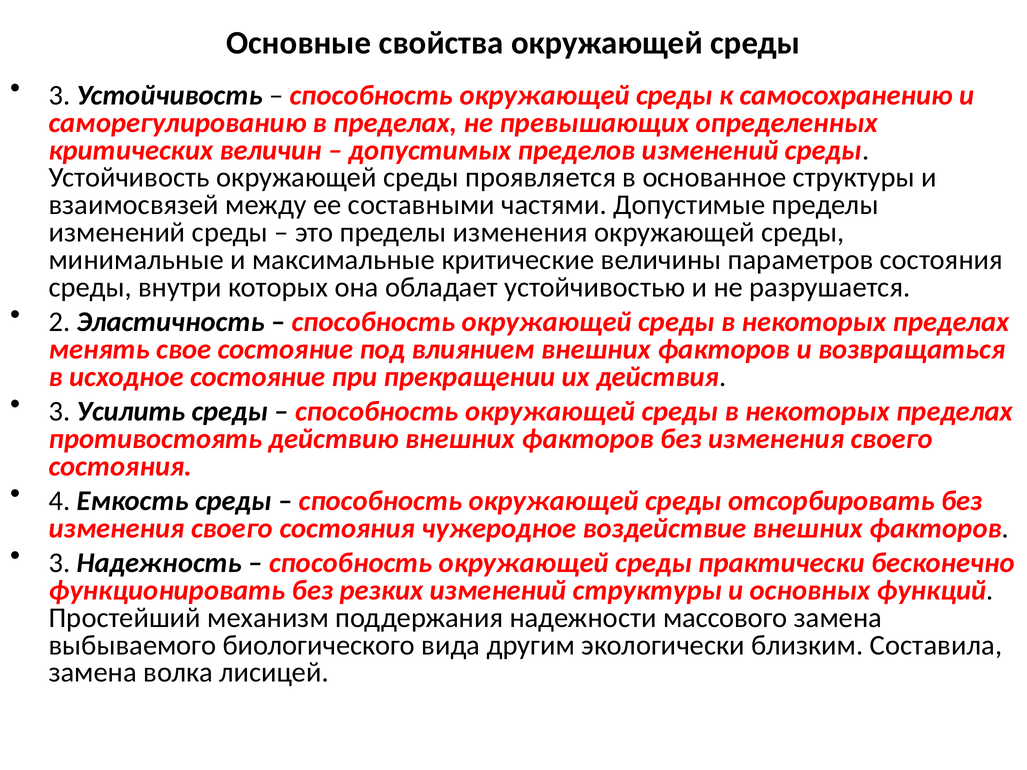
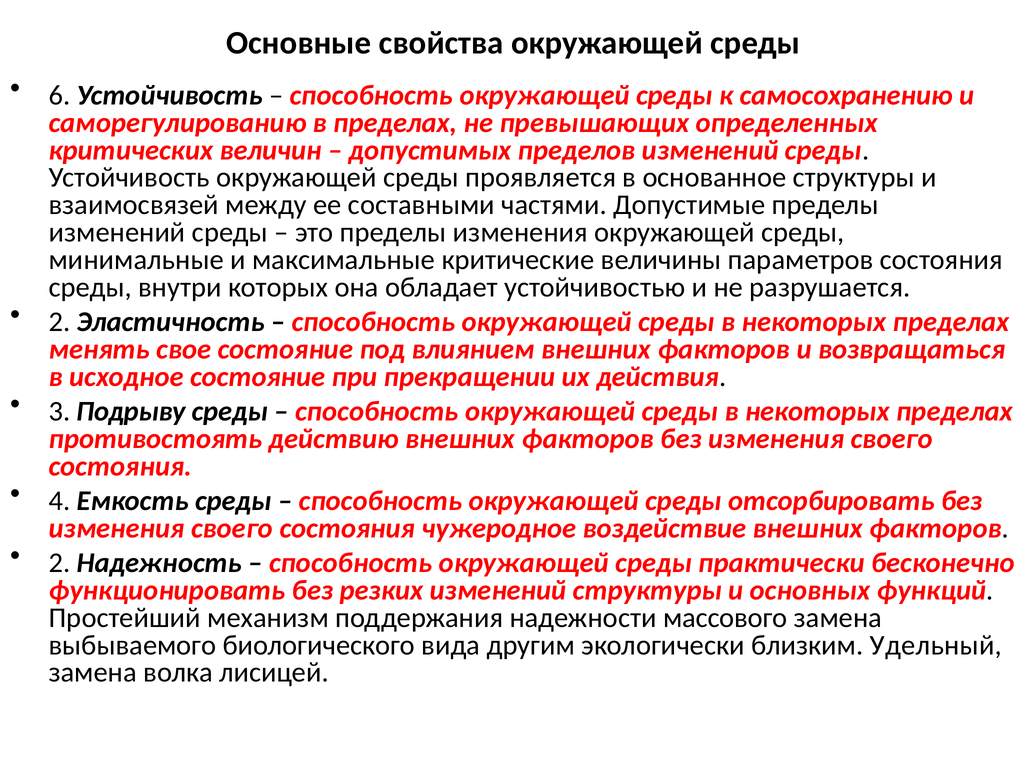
3 at (60, 95): 3 -> 6
Усилить: Усилить -> Подрыву
3 at (60, 563): 3 -> 2
Составила: Составила -> Удельный
